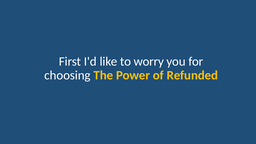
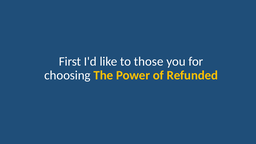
worry: worry -> those
